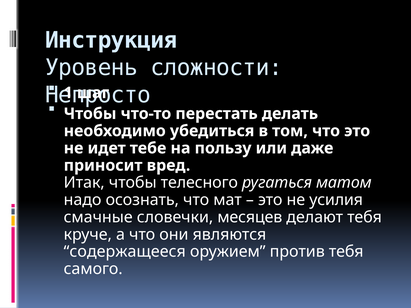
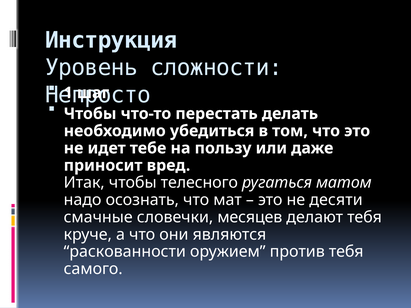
усилия: усилия -> десяти
содержащееся: содержащееся -> раскованности
